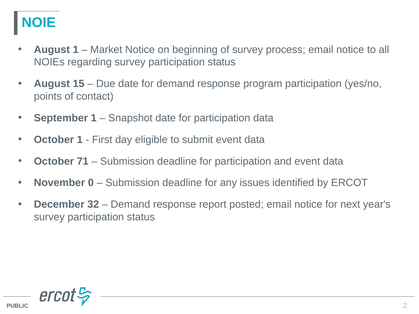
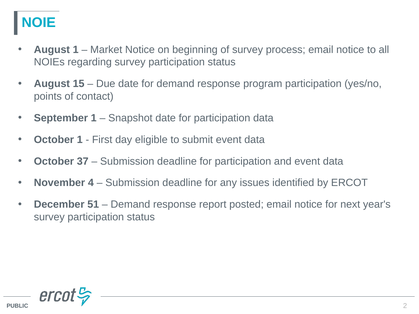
71: 71 -> 37
0: 0 -> 4
32: 32 -> 51
